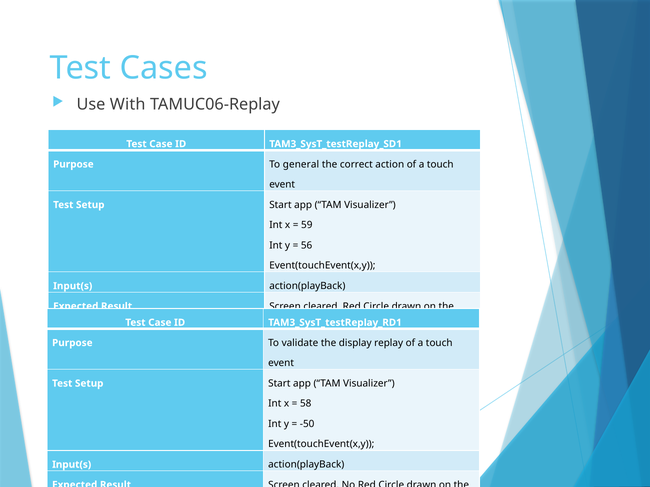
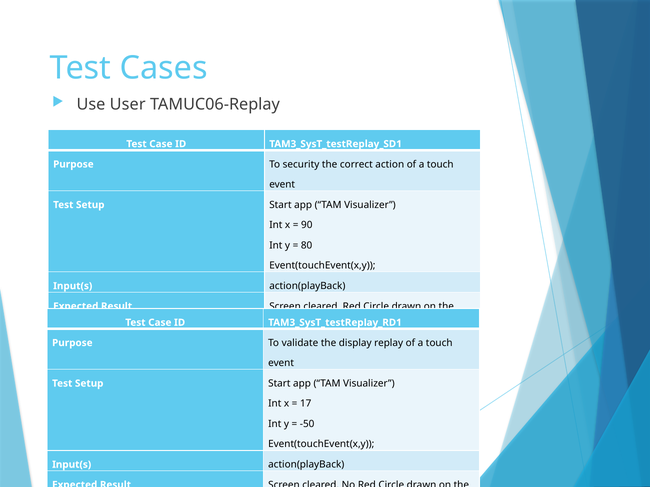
With: With -> User
general: general -> security
59: 59 -> 90
56: 56 -> 80
58: 58 -> 17
